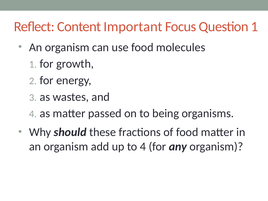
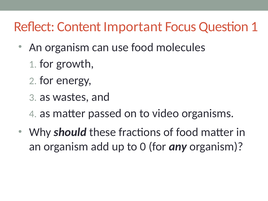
being: being -> video
to 4: 4 -> 0
